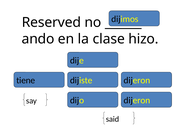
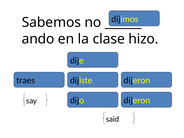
Reserved: Reserved -> Sabemos
tiene: tiene -> traes
